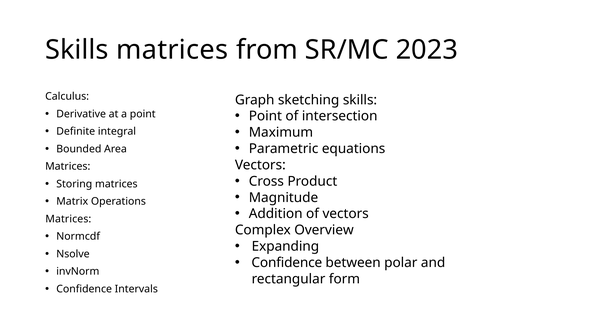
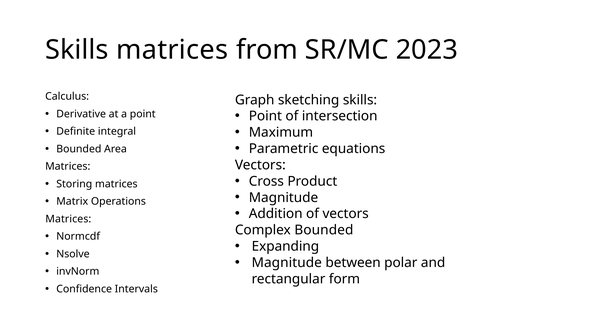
Complex Overview: Overview -> Bounded
Confidence at (287, 263): Confidence -> Magnitude
